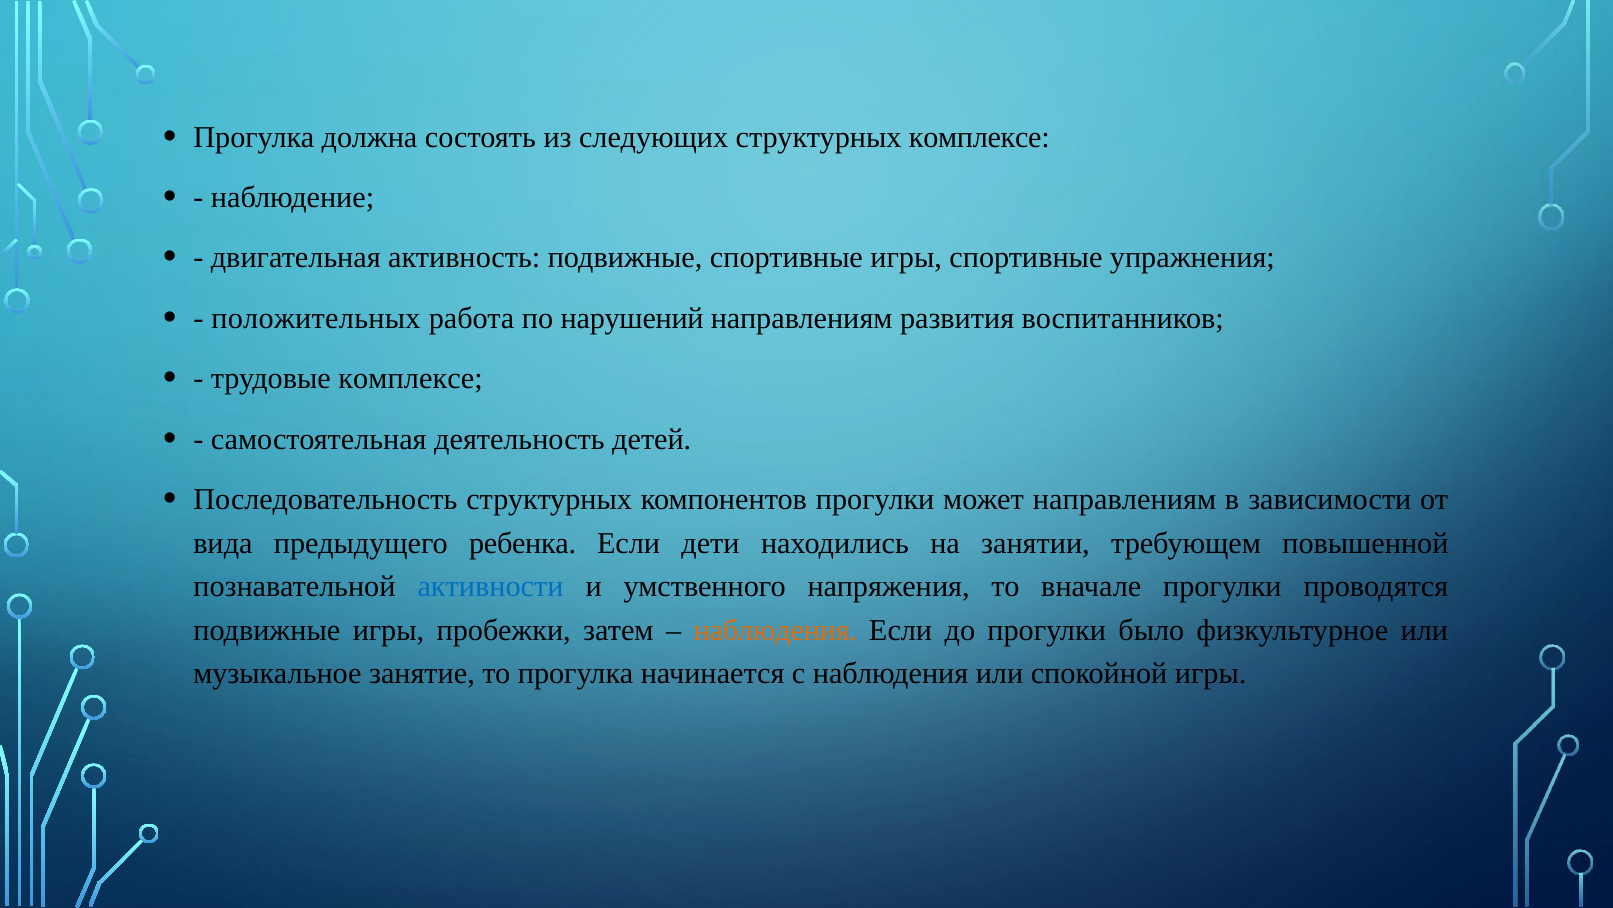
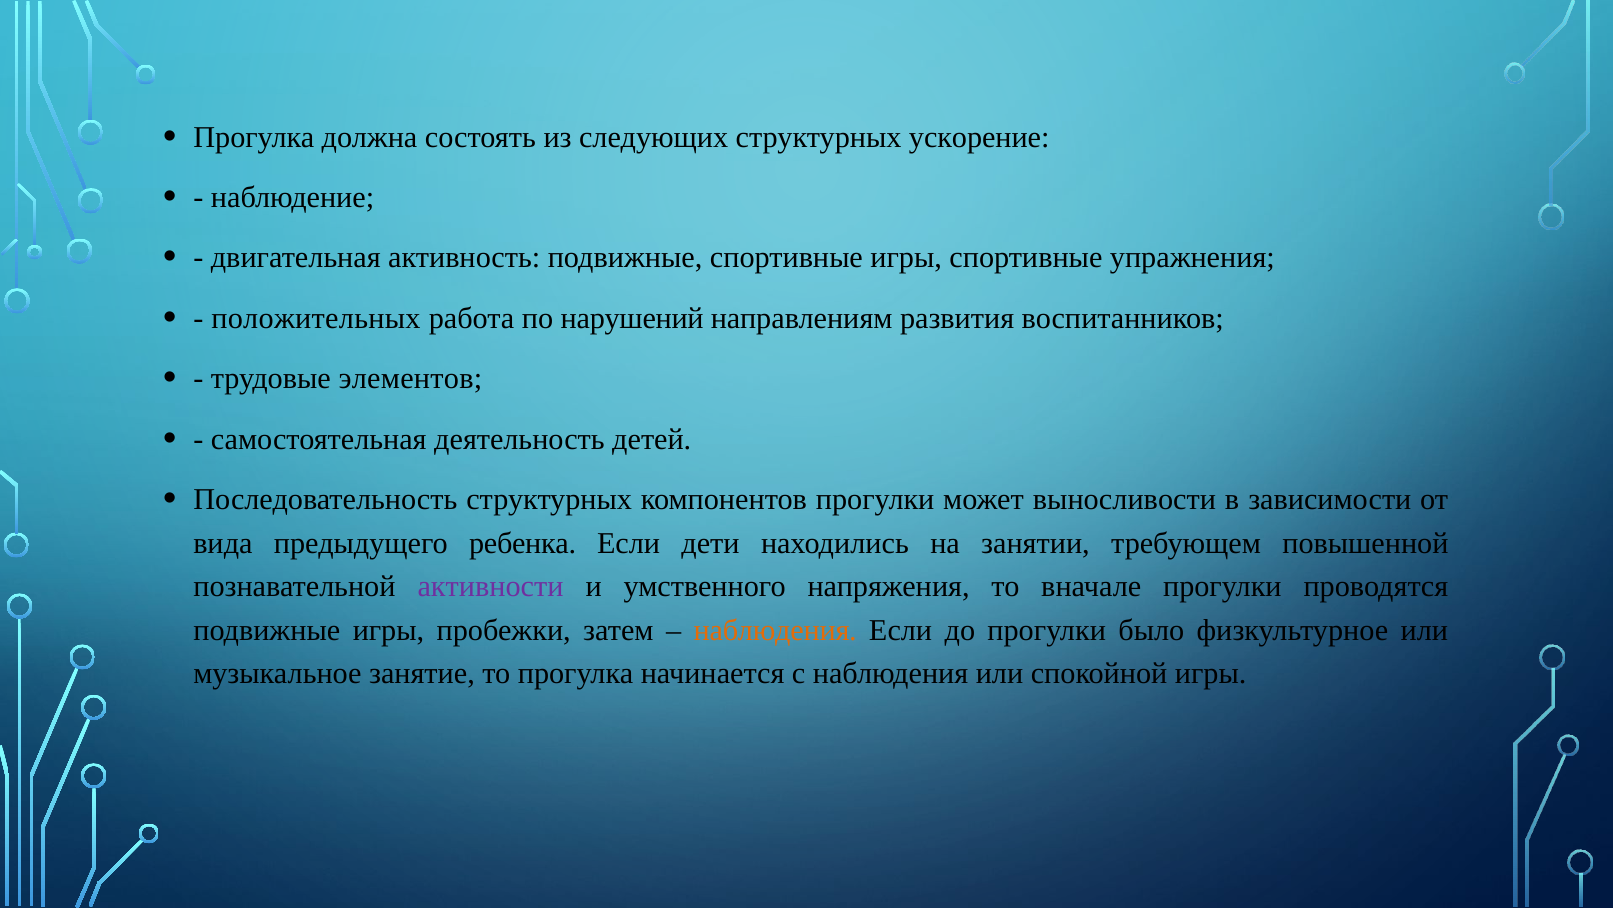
структурных комплексе: комплексе -> ускорение
трудовые комплексе: комплексе -> элементов
может направлениям: направлениям -> выносливости
активности colour: blue -> purple
